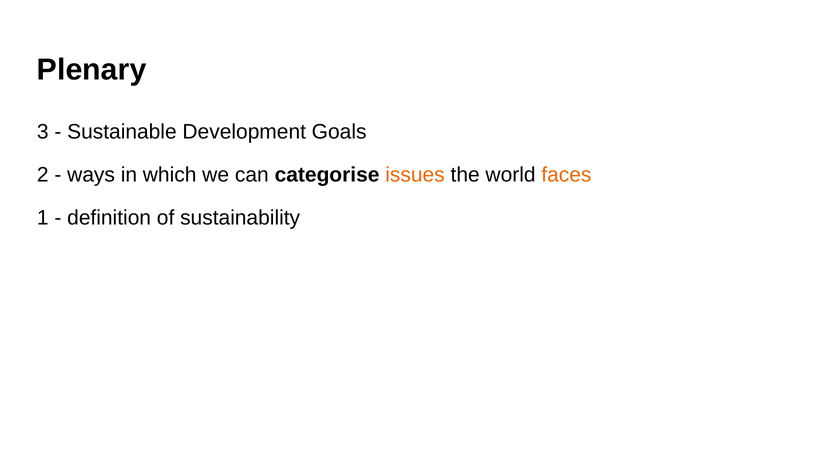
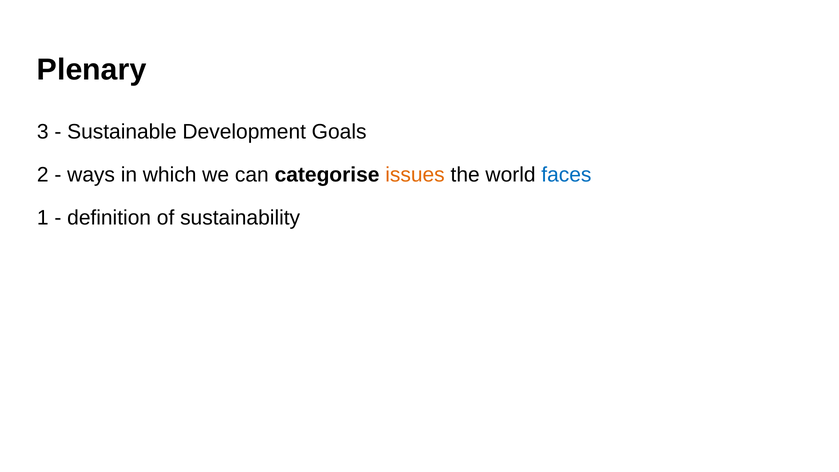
faces colour: orange -> blue
